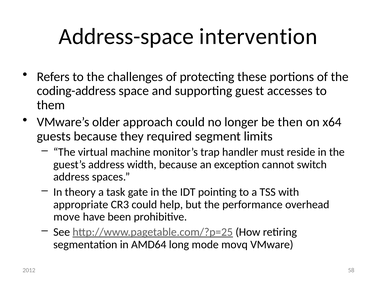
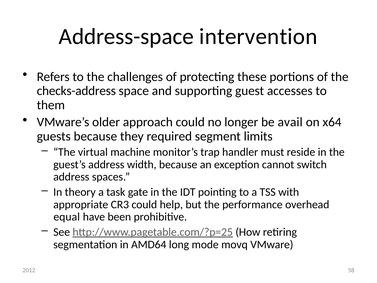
coding-address: coding-address -> checks-address
then: then -> avail
move: move -> equal
